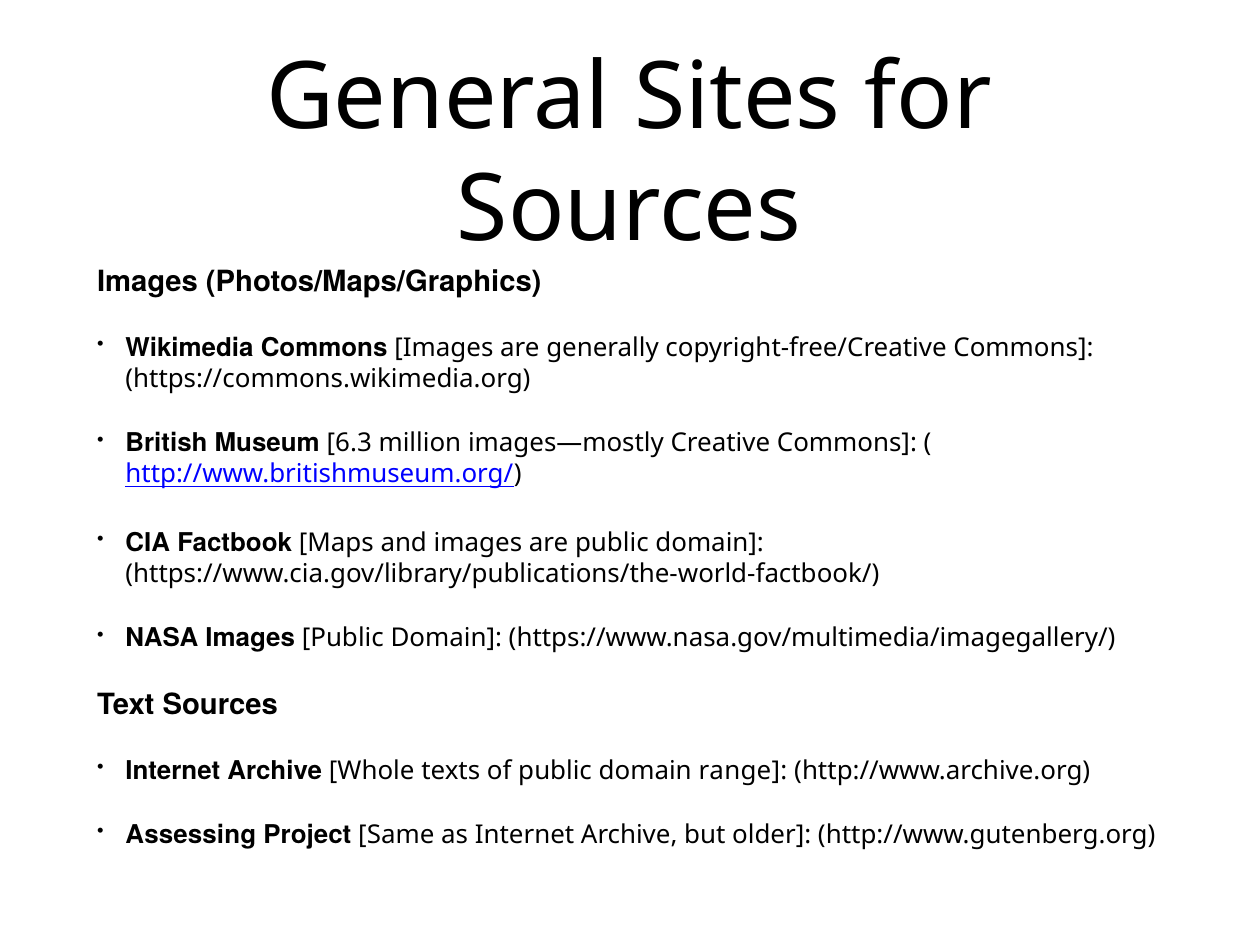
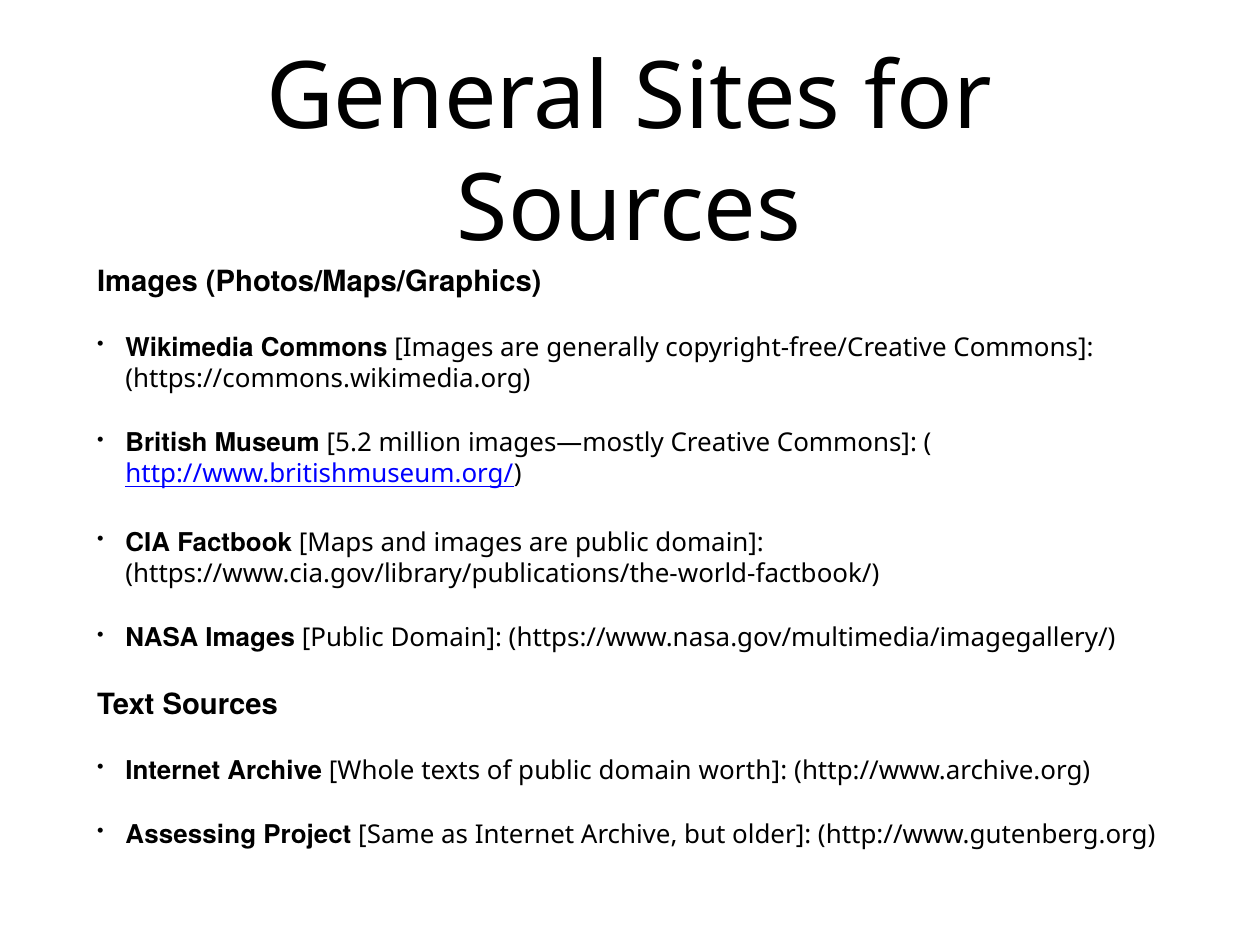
6.3: 6.3 -> 5.2
range: range -> worth
